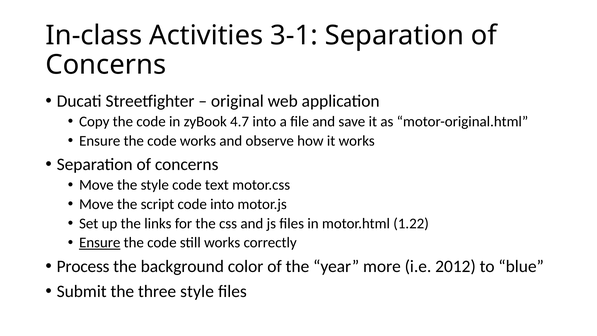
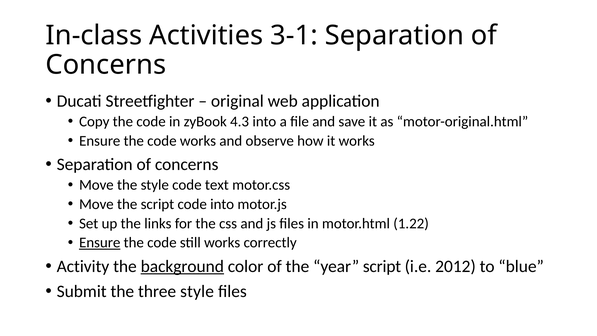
4.7: 4.7 -> 4.3
Process: Process -> Activity
background underline: none -> present
year more: more -> script
